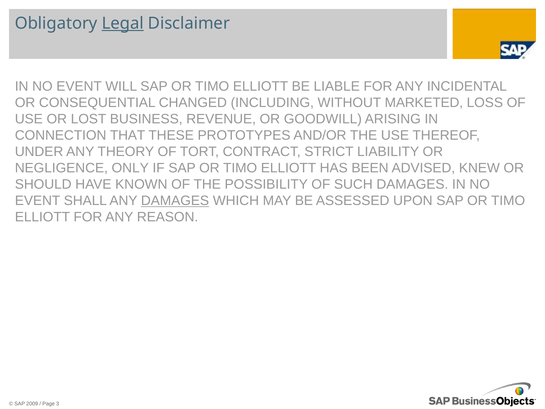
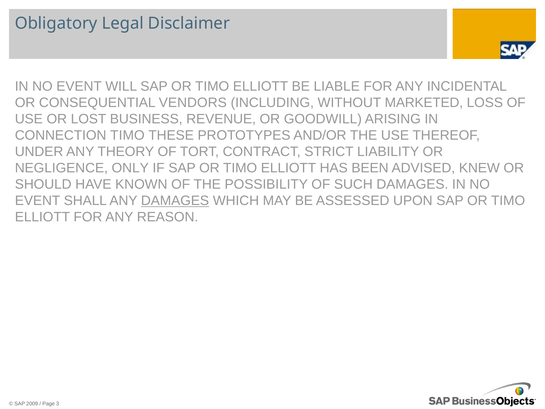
Legal underline: present -> none
CHANGED: CHANGED -> VENDORS
CONNECTION THAT: THAT -> TIMO
